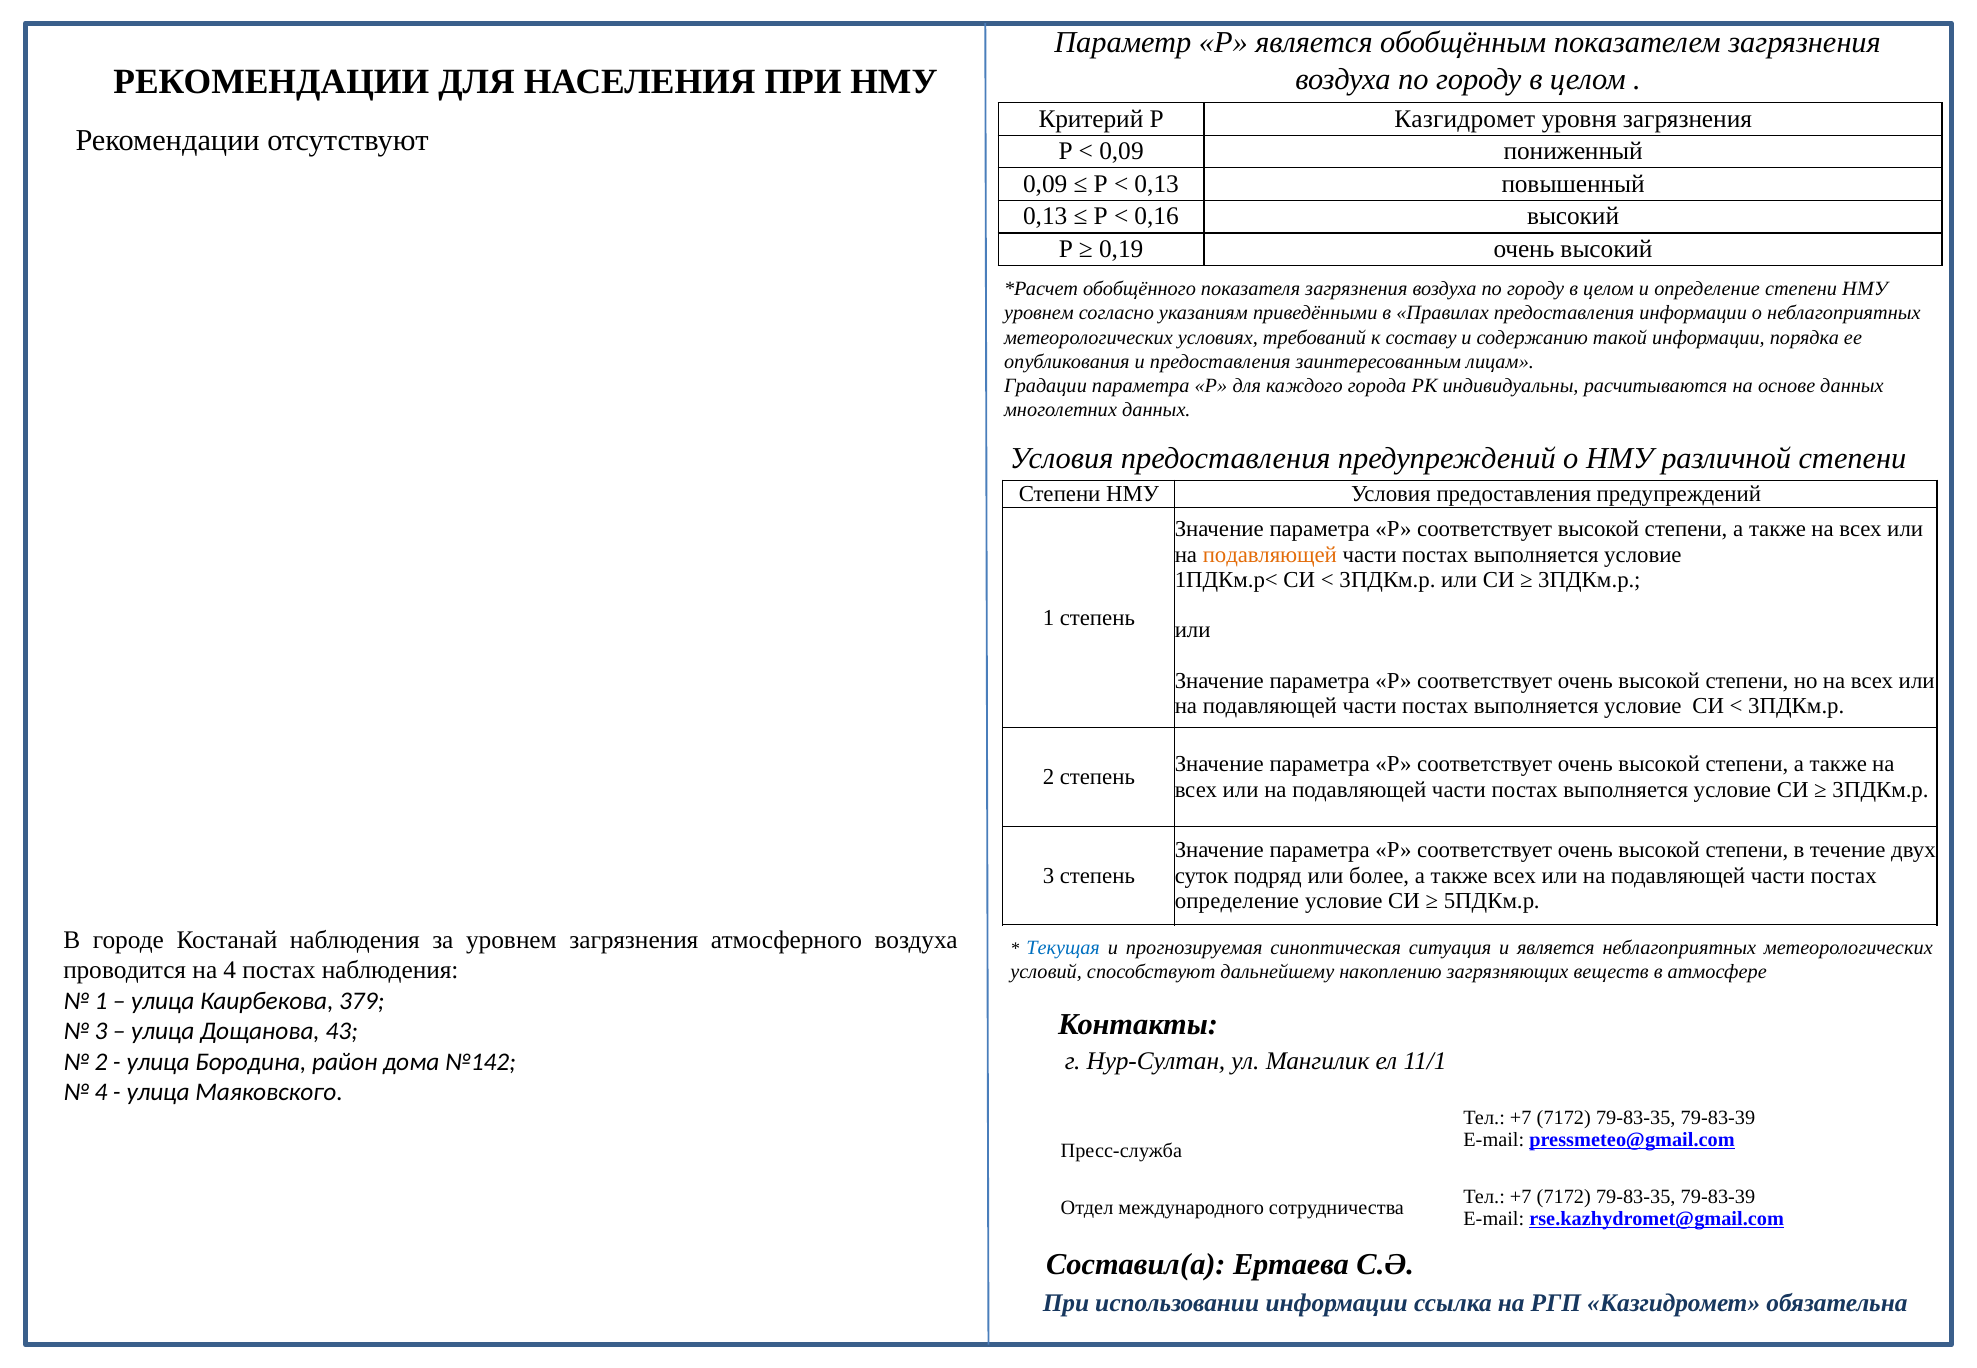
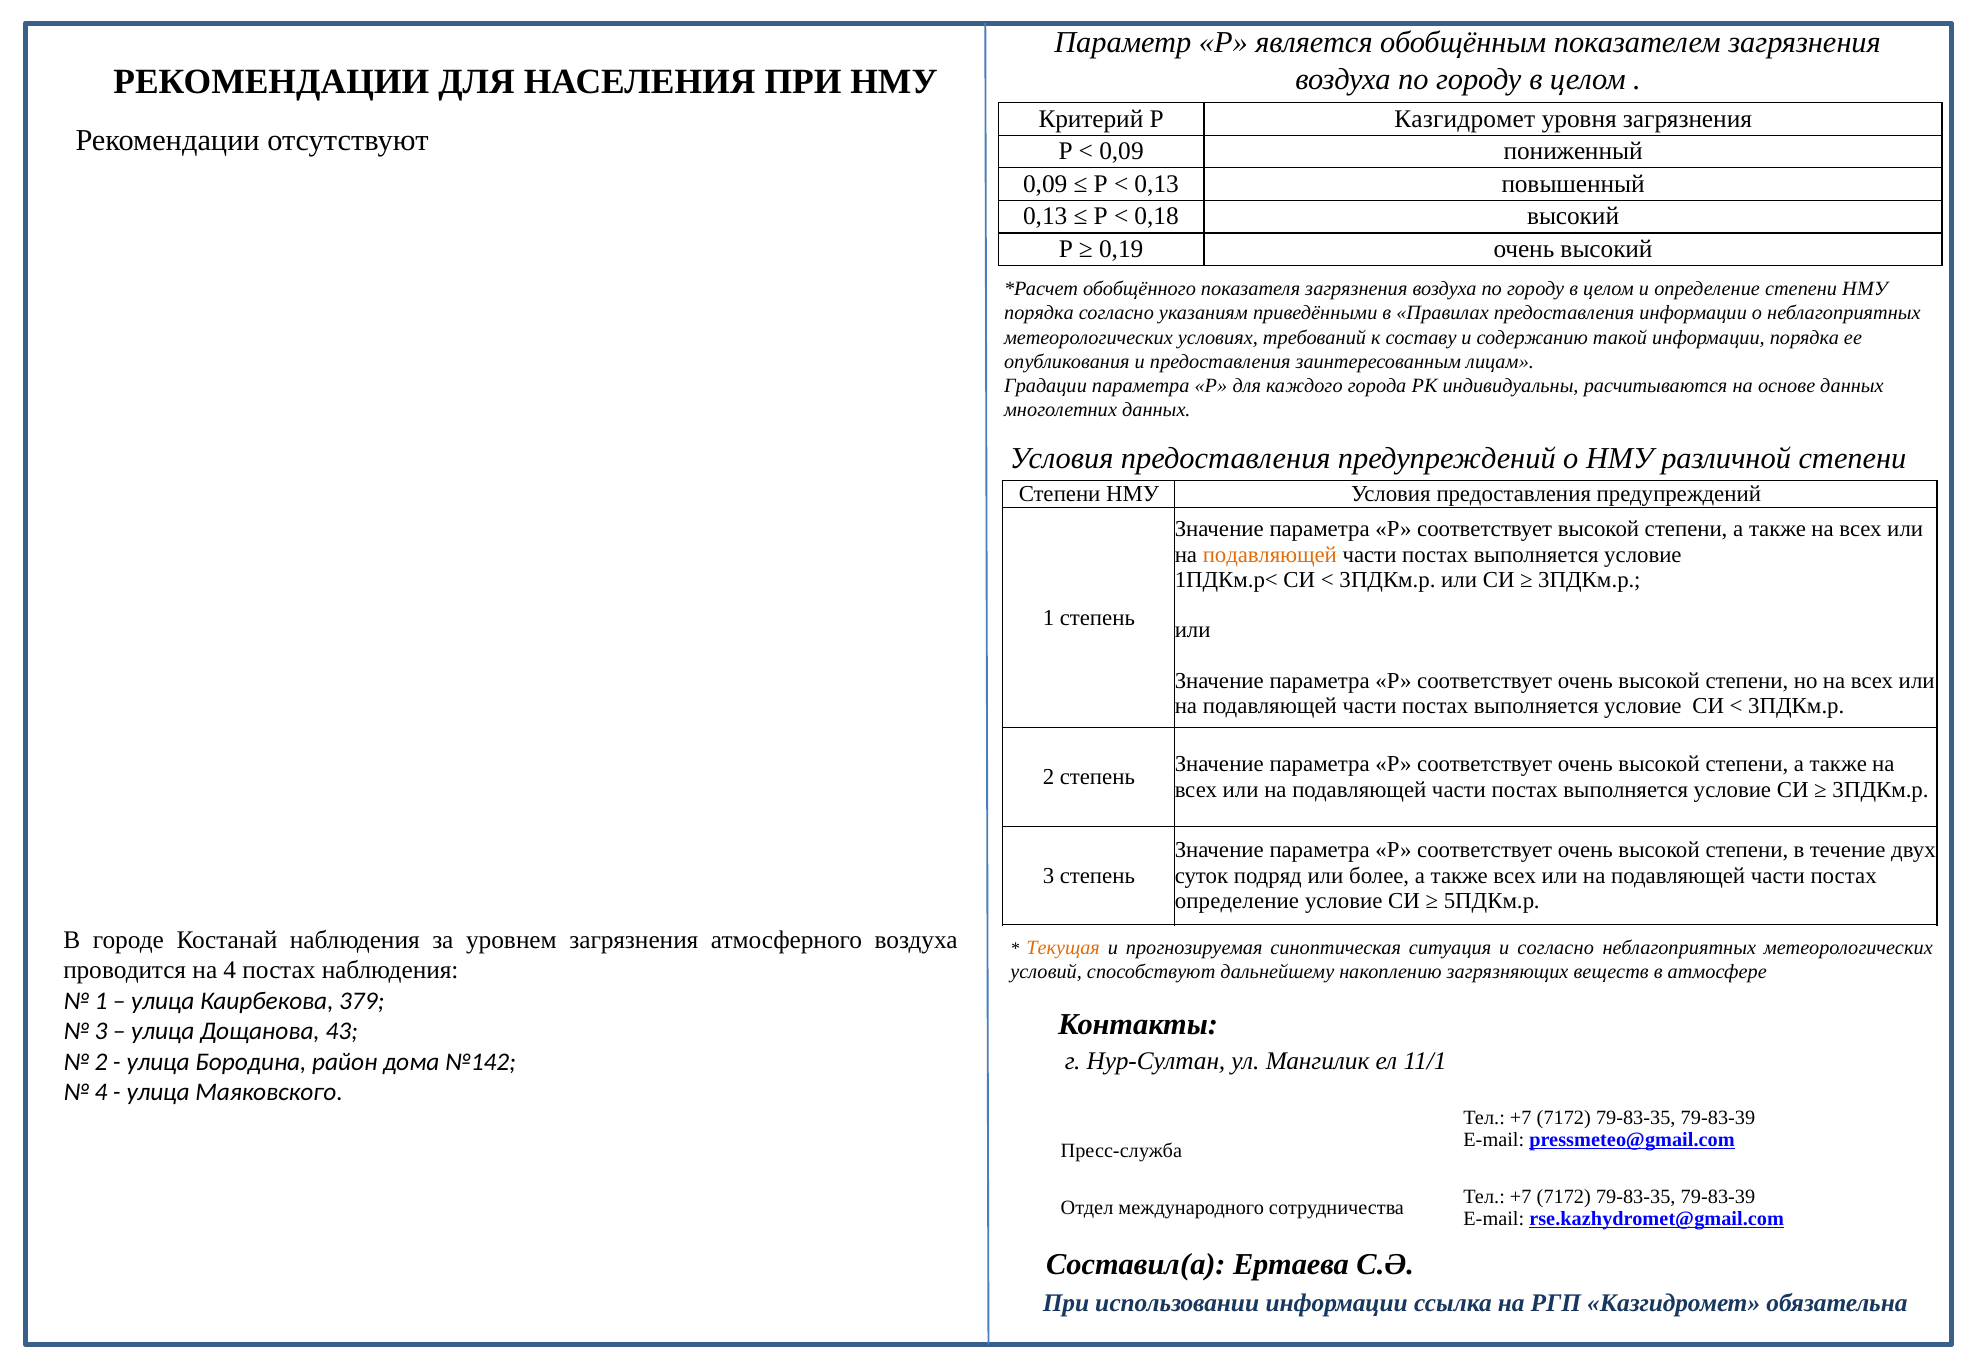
0,16: 0,16 -> 0,18
уровнем at (1039, 313): уровнем -> порядка
Текущая colour: blue -> orange
и является: является -> согласно
